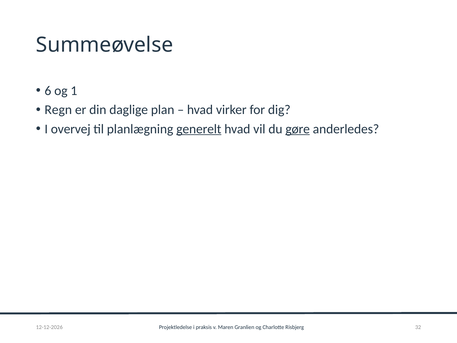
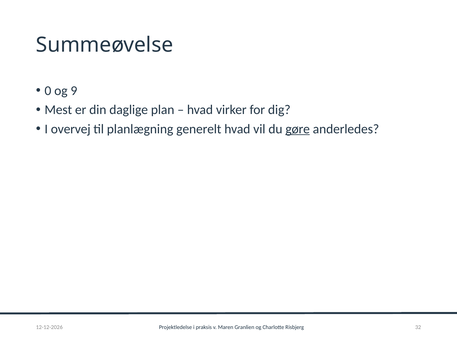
6: 6 -> 0
1: 1 -> 9
Regn: Regn -> Mest
generelt underline: present -> none
